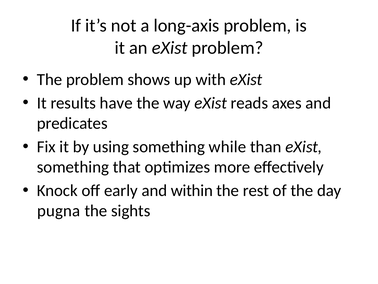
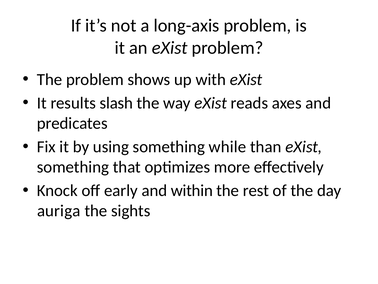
have: have -> slash
pugna: pugna -> auriga
